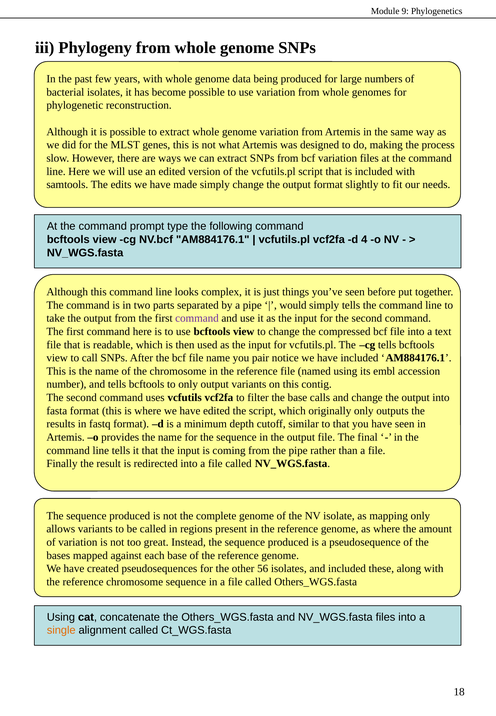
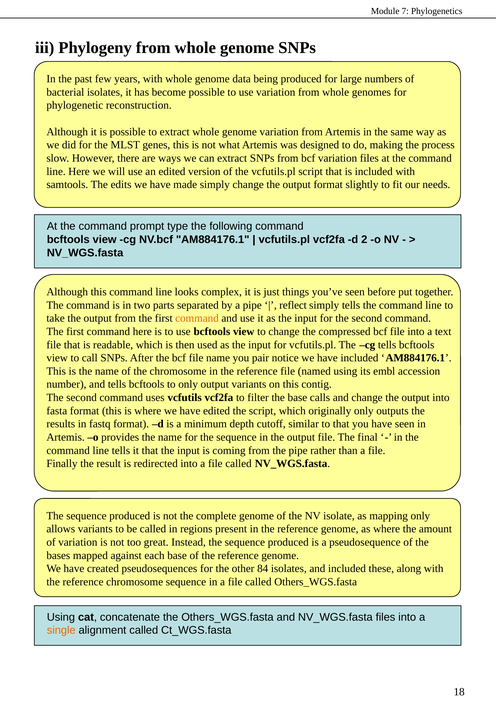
9: 9 -> 7
4: 4 -> 2
would: would -> reflect
command at (197, 318) colour: purple -> orange
56: 56 -> 84
